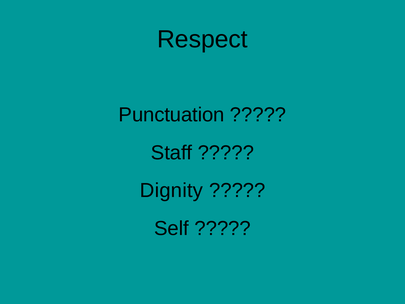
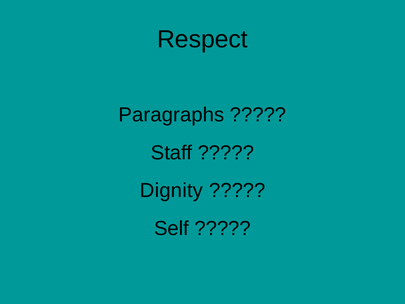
Punctuation: Punctuation -> Paragraphs
